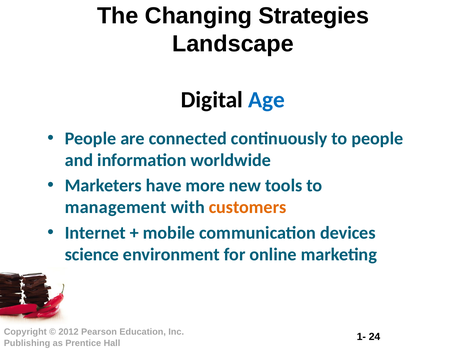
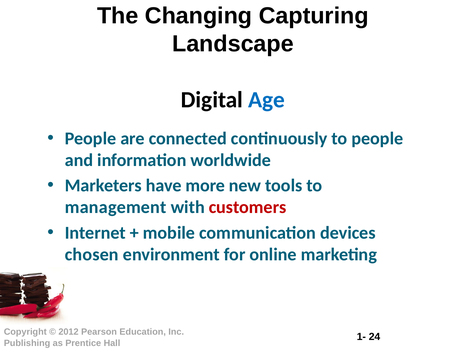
Strategies: Strategies -> Capturing
customers colour: orange -> red
science: science -> chosen
